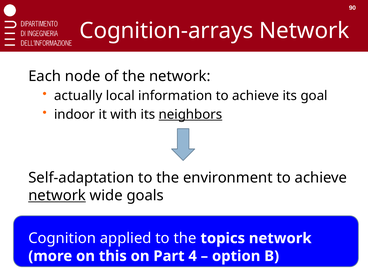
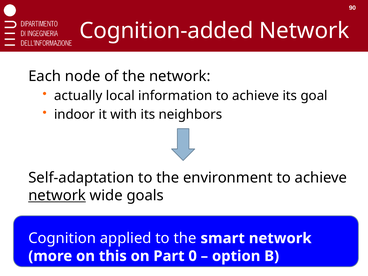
Cognition-arrays: Cognition-arrays -> Cognition-added
neighbors underline: present -> none
topics: topics -> smart
4: 4 -> 0
